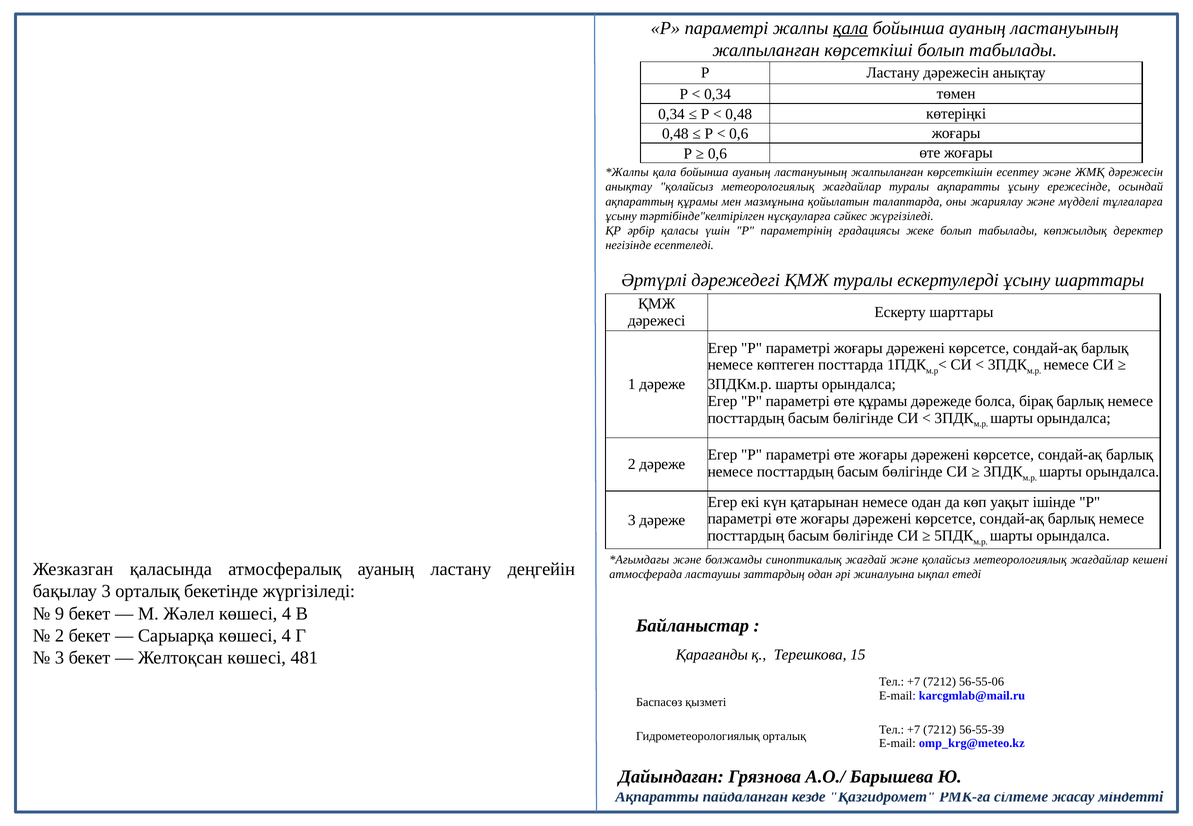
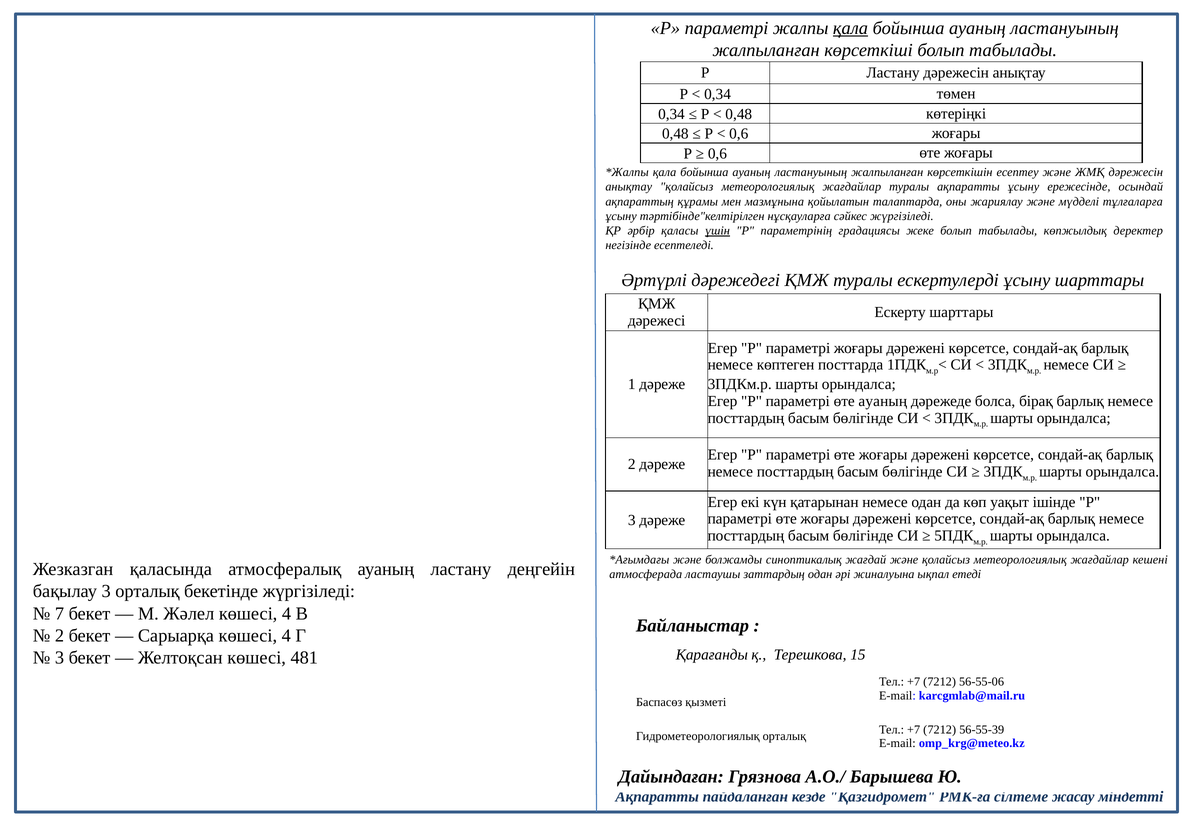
үшін underline: none -> present
өте құрамы: құрамы -> ауаның
9: 9 -> 7
